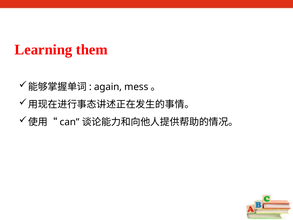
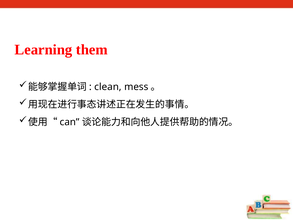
again: again -> clean
